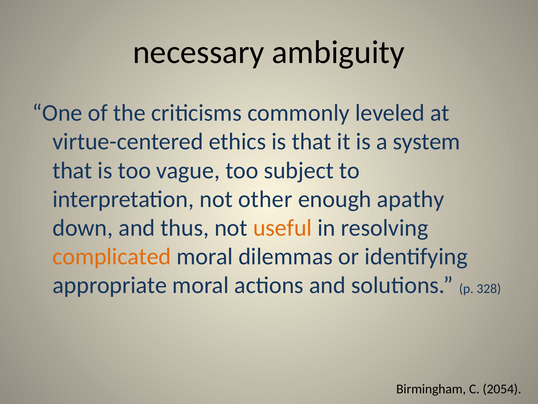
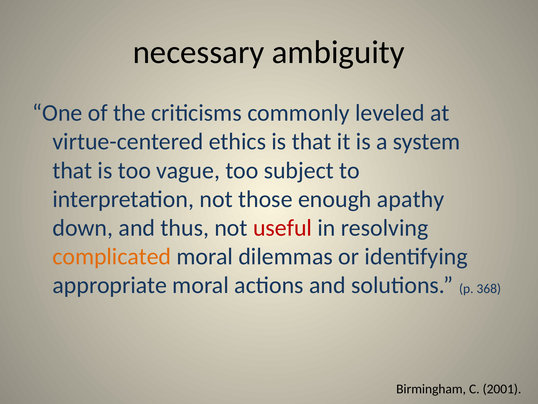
other: other -> those
useful colour: orange -> red
328: 328 -> 368
2054: 2054 -> 2001
